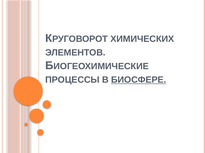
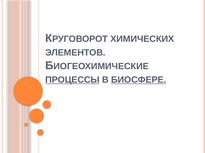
ПРОЦЕССЫ underline: none -> present
